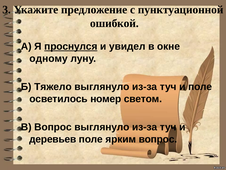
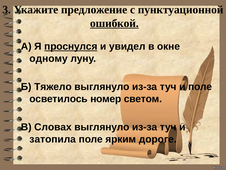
ошибкой underline: none -> present
В Вопрос: Вопрос -> Словах
деревьев: деревьев -> затопила
ярким вопрос: вопрос -> дороге
